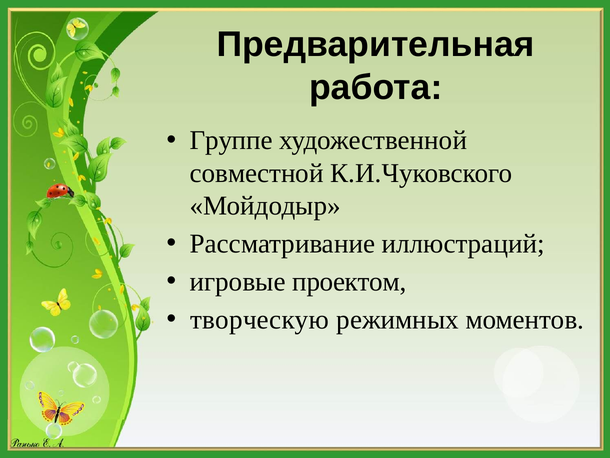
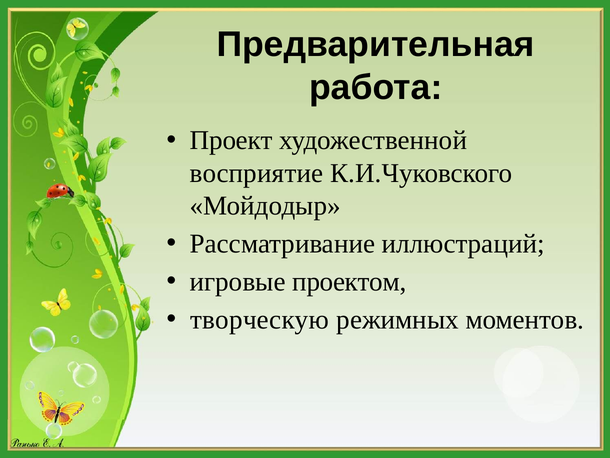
Группе: Группе -> Проект
совместной: совместной -> восприятие
